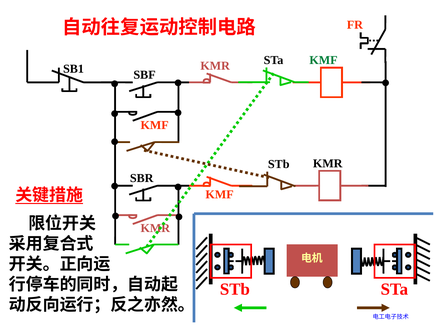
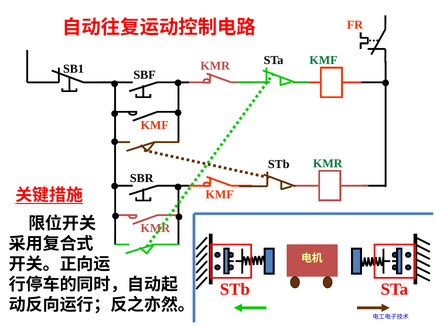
KMR at (328, 164) colour: black -> green
